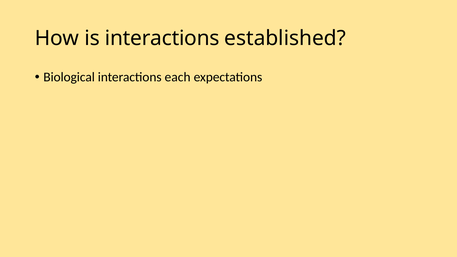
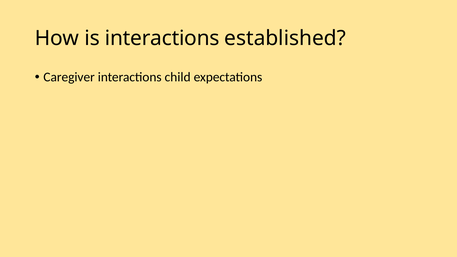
Biological: Biological -> Caregiver
each: each -> child
